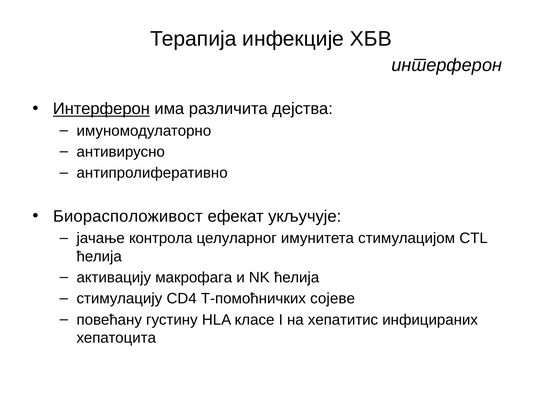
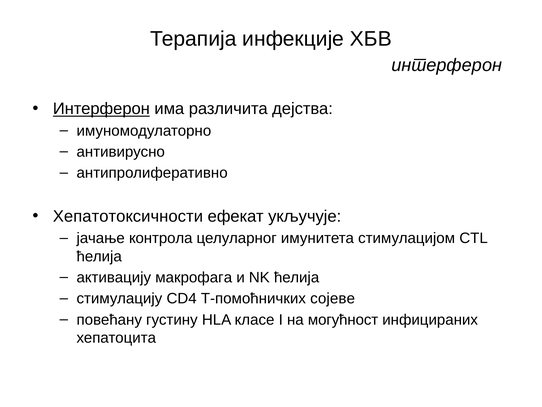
Биорасположивост: Биорасположивост -> Хепатотоксичности
хепатитис: хепатитис -> могућност
